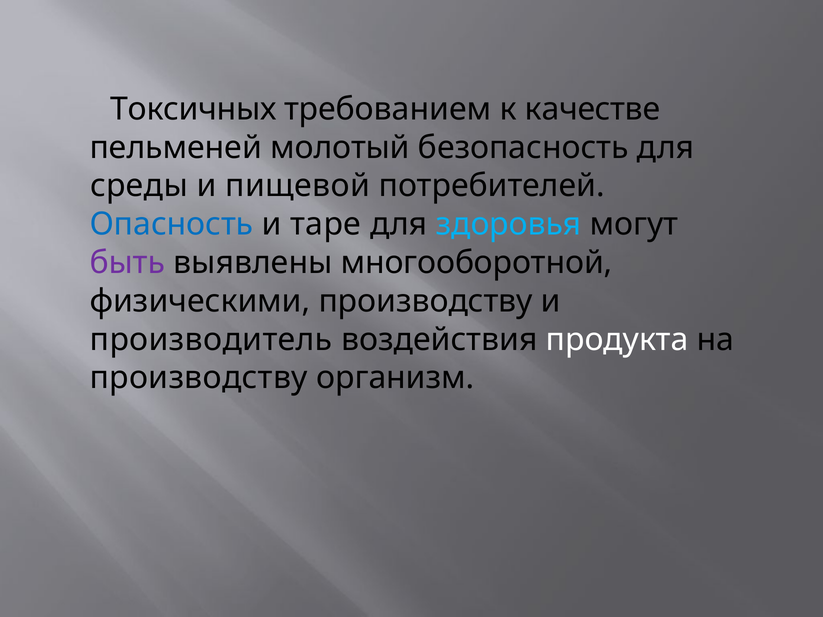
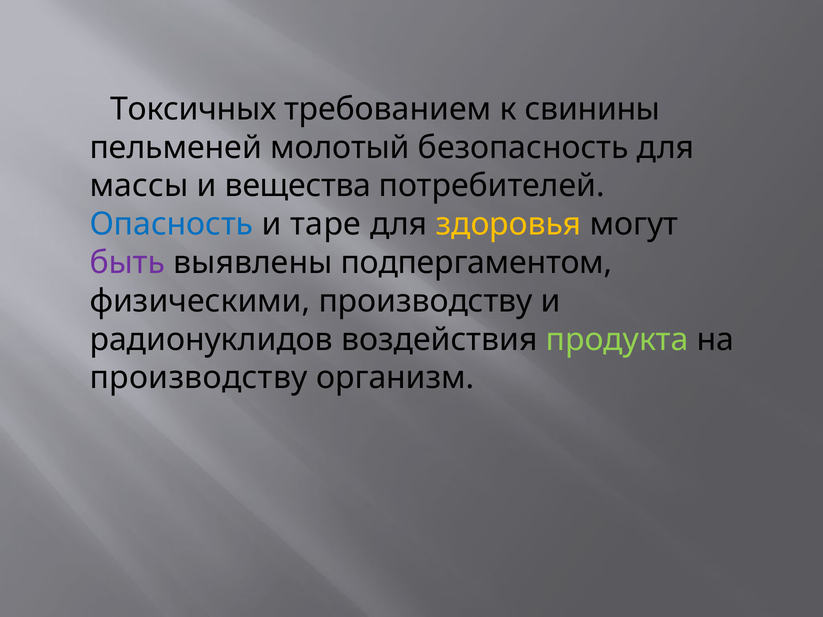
качестве: качестве -> свинины
среды: среды -> массы
пищевой: пищевой -> вещества
здоровья colour: light blue -> yellow
многооборотной: многооборотной -> подпергаментом
производитель: производитель -> радионуклидов
продукта colour: white -> light green
